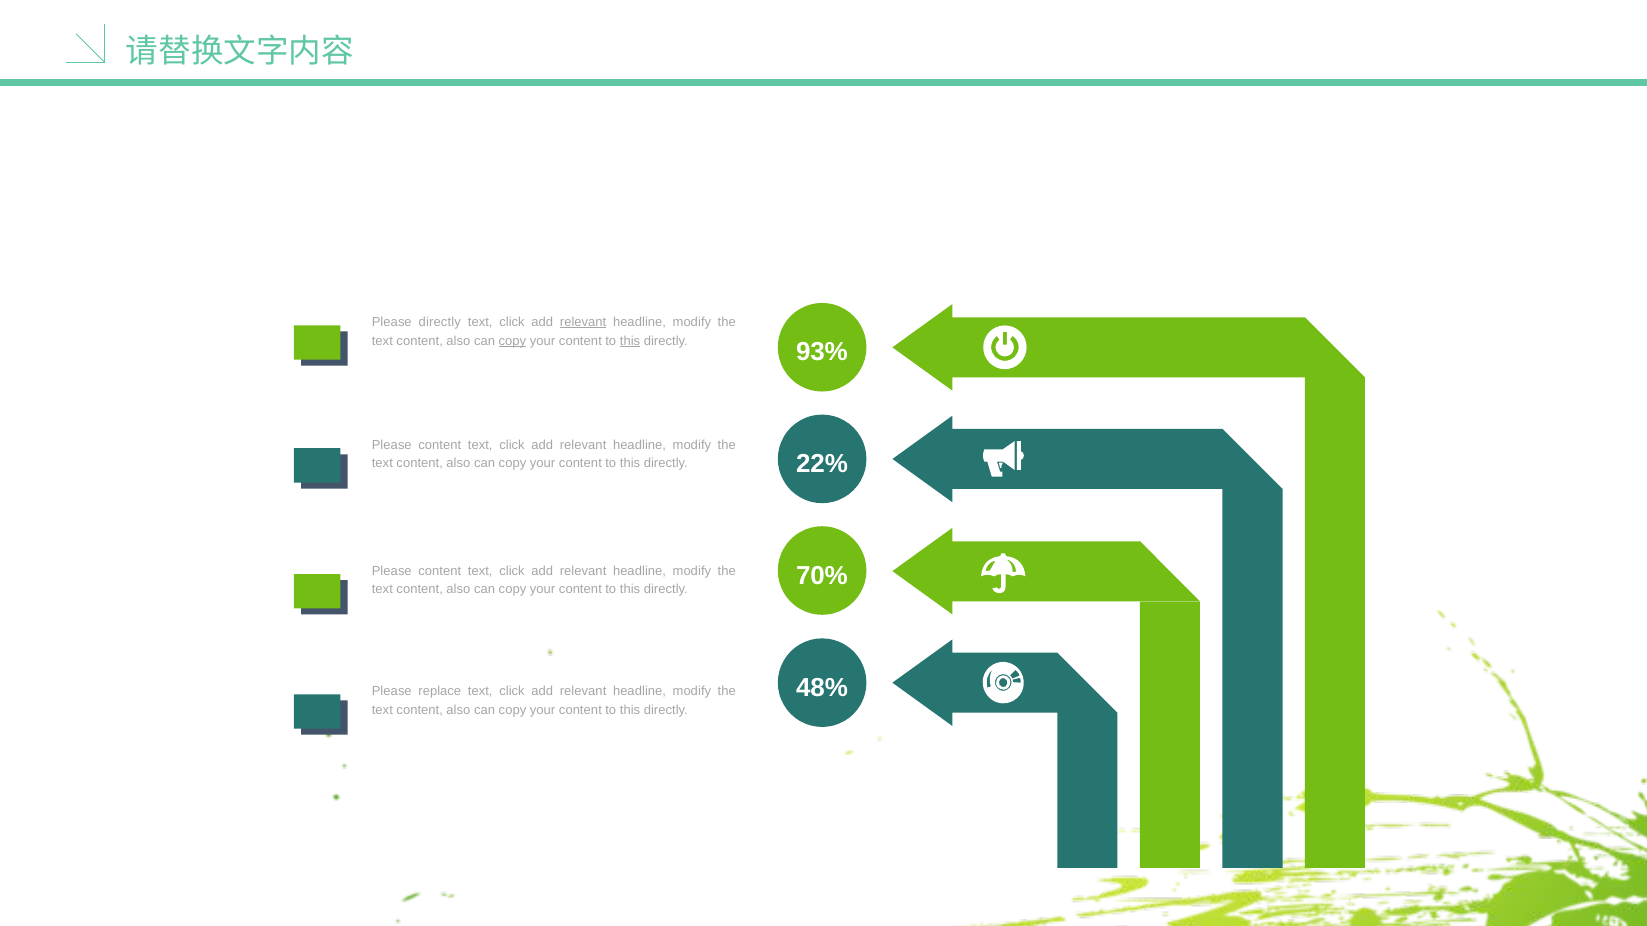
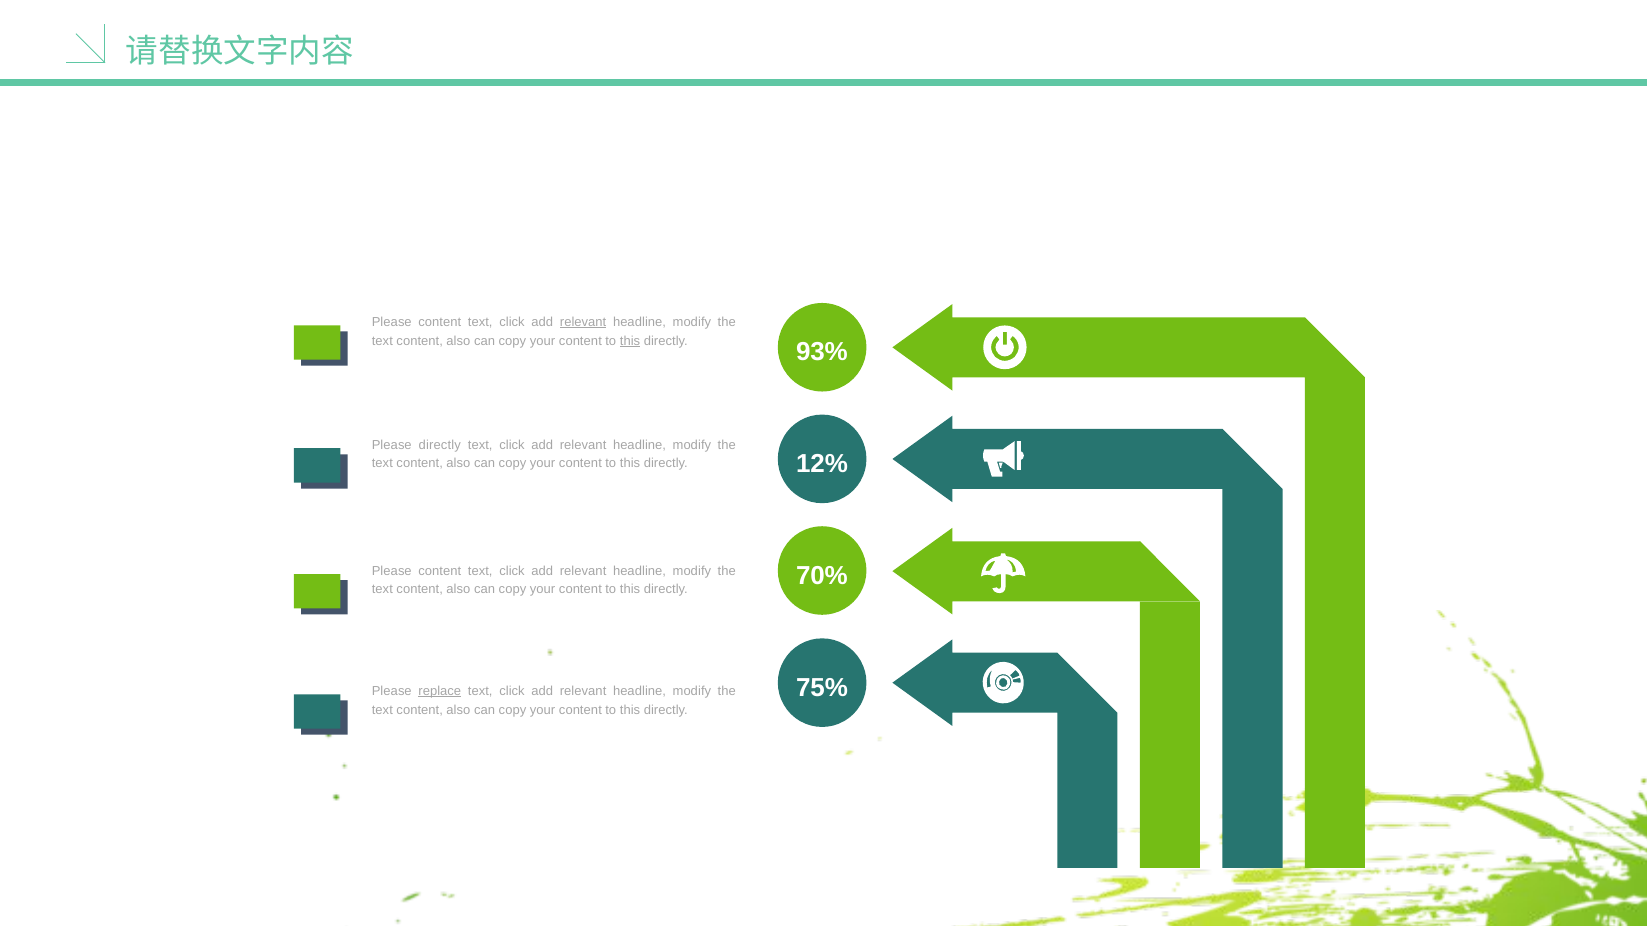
directly at (440, 322): directly -> content
copy at (512, 341) underline: present -> none
content at (440, 445): content -> directly
22%: 22% -> 12%
48%: 48% -> 75%
replace underline: none -> present
